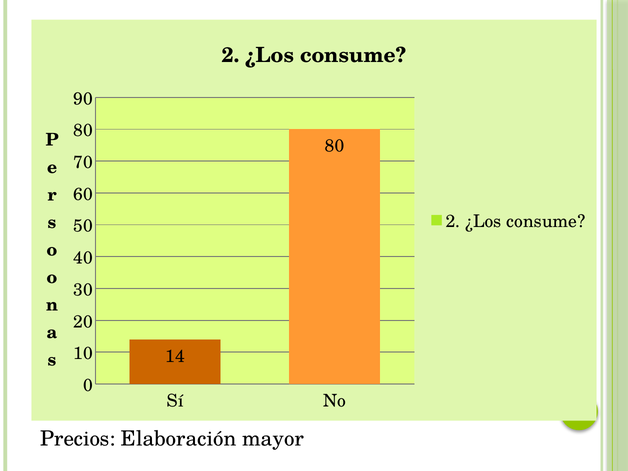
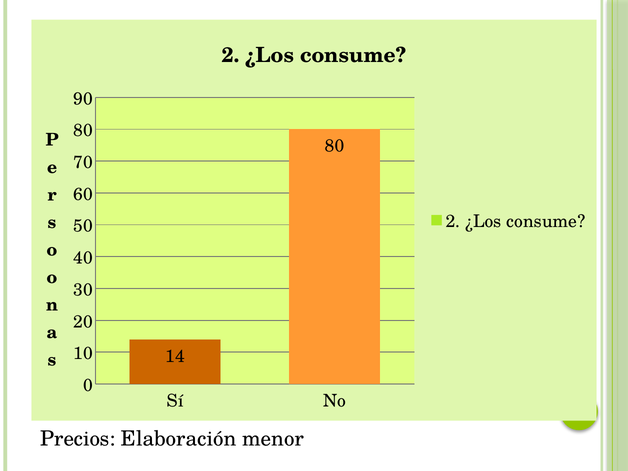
mayor: mayor -> menor
